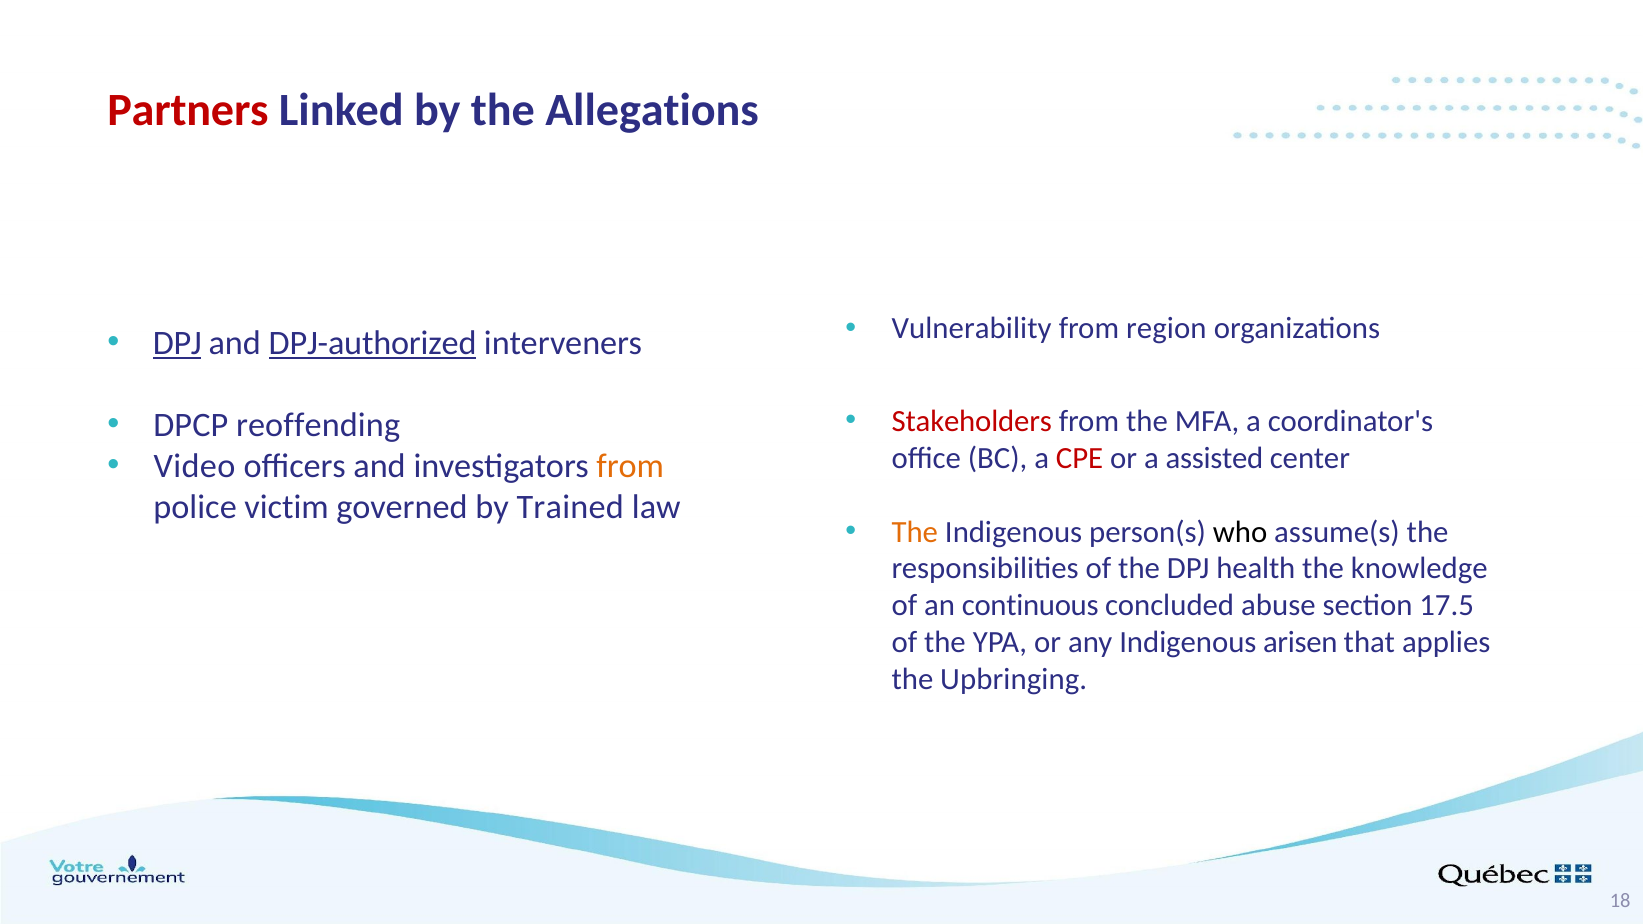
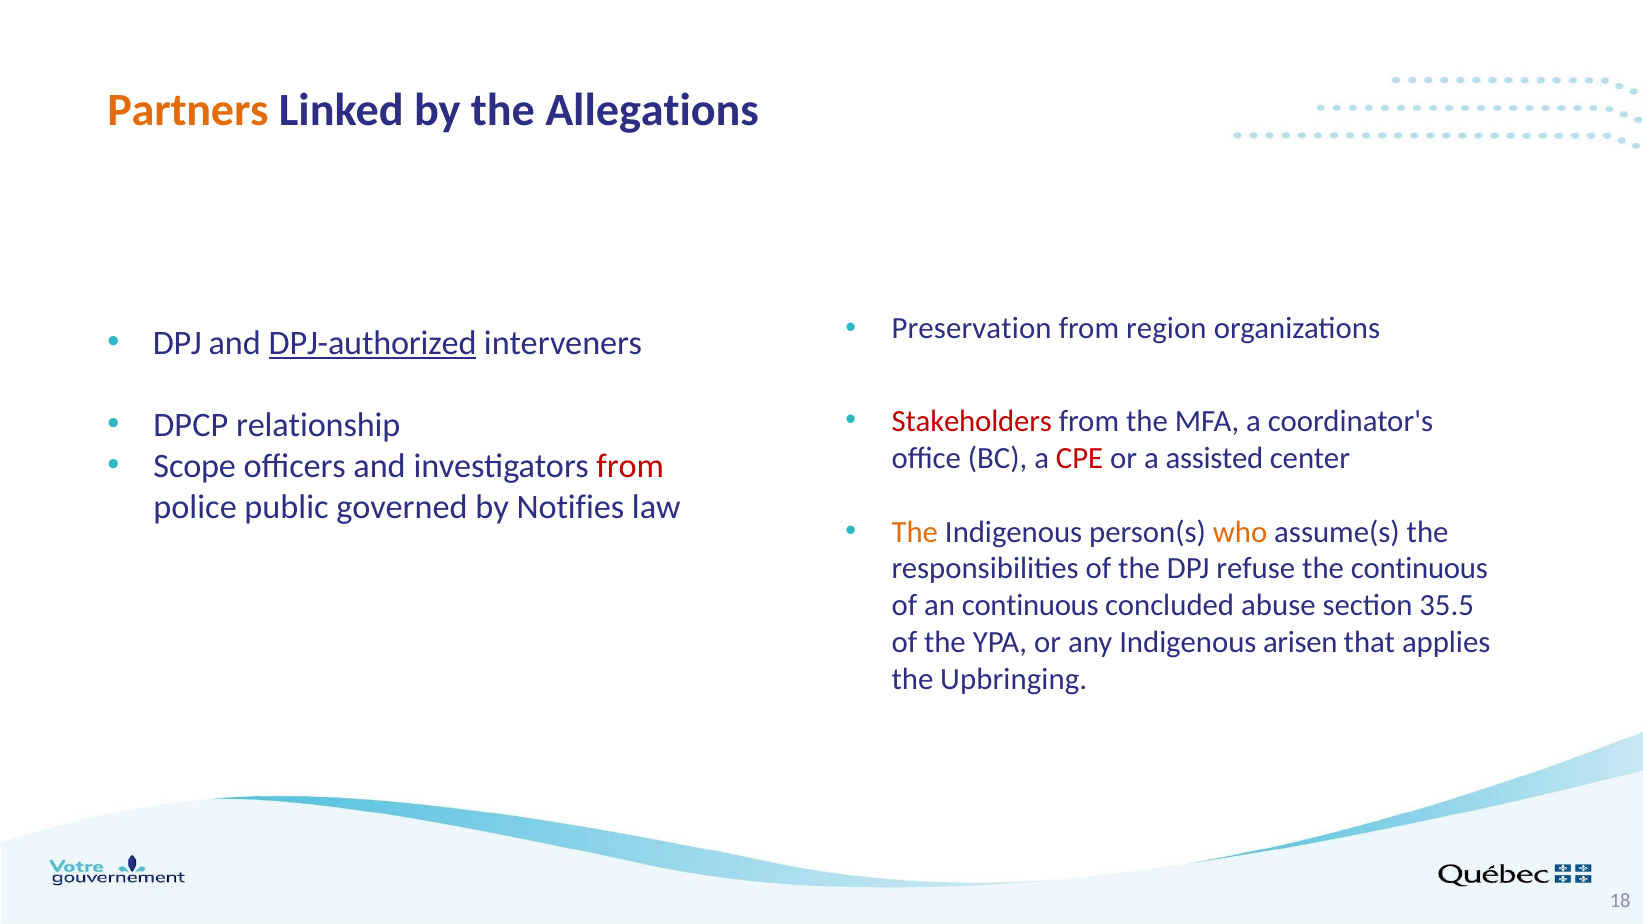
Partners colour: red -> orange
Vulnerability: Vulnerability -> Preservation
DPJ at (177, 343) underline: present -> none
reoffending: reoffending -> relationship
Video: Video -> Scope
from at (630, 467) colour: orange -> red
victim: victim -> public
Trained: Trained -> Notifies
who colour: black -> orange
health: health -> refuse
the knowledge: knowledge -> continuous
17.5: 17.5 -> 35.5
